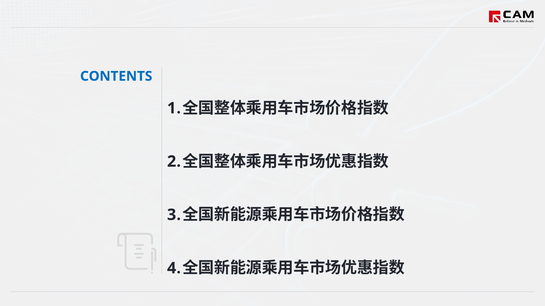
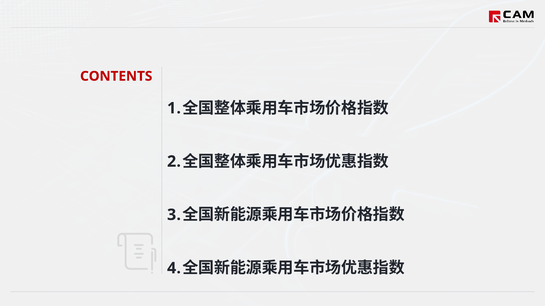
CONTENTS colour: blue -> red
